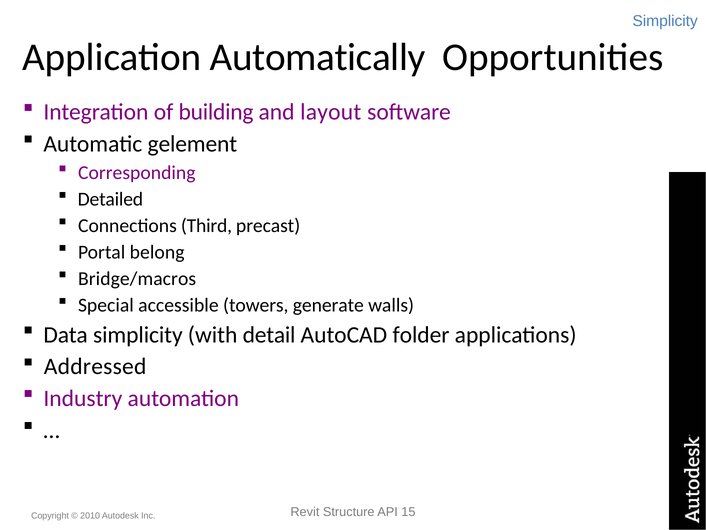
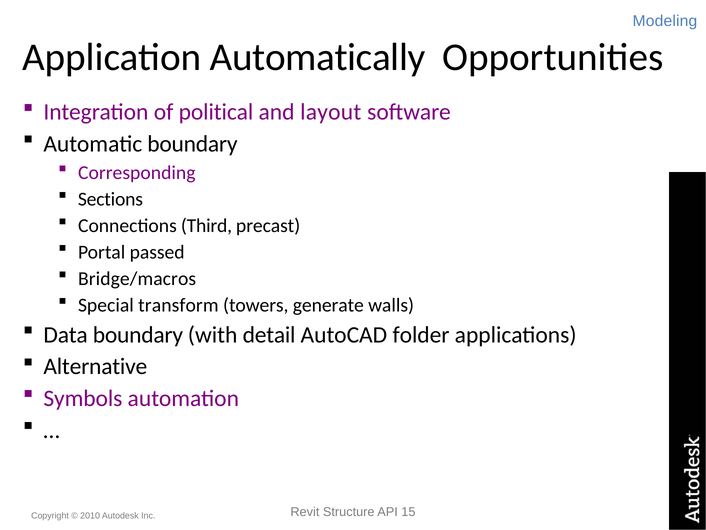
Simplicity at (665, 21): Simplicity -> Modeling
building: building -> political
Automatic gelement: gelement -> boundary
Detailed: Detailed -> Sections
belong: belong -> passed
accessible: accessible -> transform
Data simplicity: simplicity -> boundary
Addressed: Addressed -> Alternative
Industry: Industry -> Symbols
